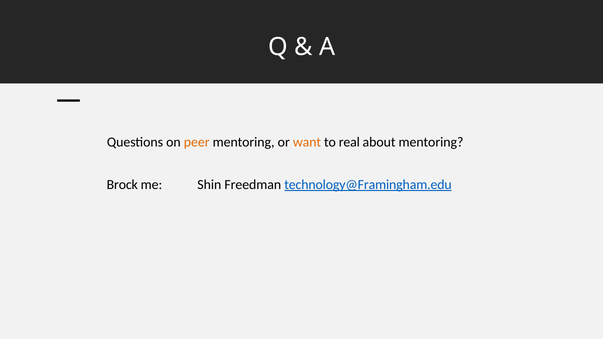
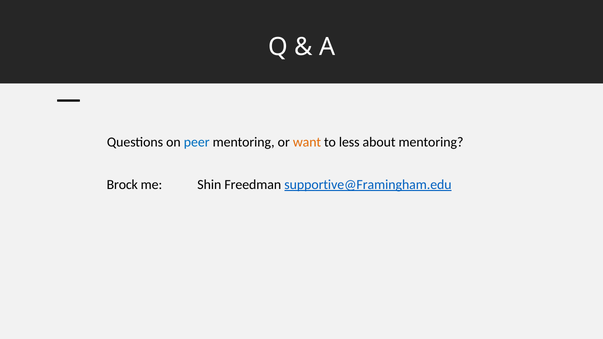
peer colour: orange -> blue
real: real -> less
technology@Framingham.edu: technology@Framingham.edu -> supportive@Framingham.edu
